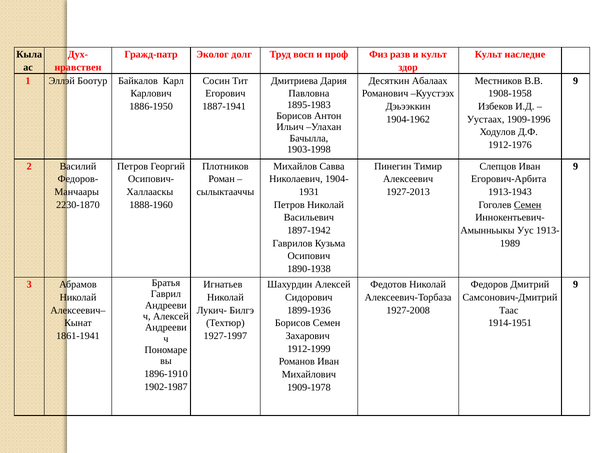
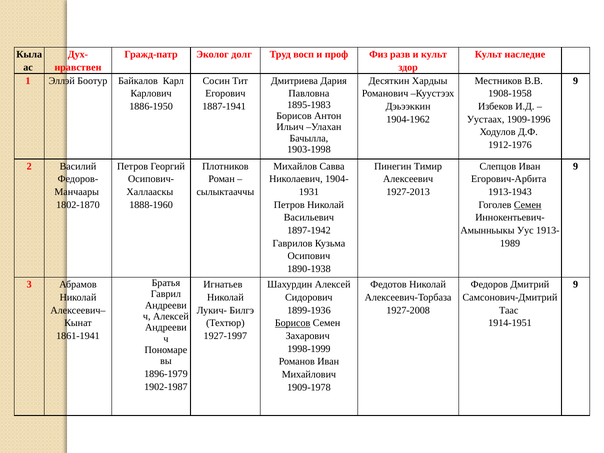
Абалаах: Абалаах -> Хардыы
2230-1870: 2230-1870 -> 1802-1870
Борисов at (293, 323) underline: none -> present
1912-1999: 1912-1999 -> 1998-1999
1896-1910: 1896-1910 -> 1896-1979
